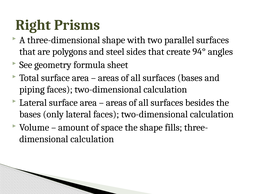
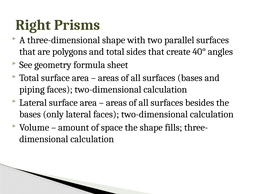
and steel: steel -> total
94°: 94° -> 40°
